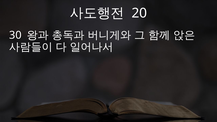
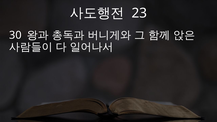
20: 20 -> 23
